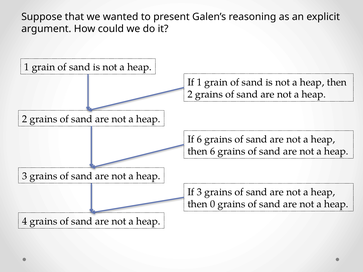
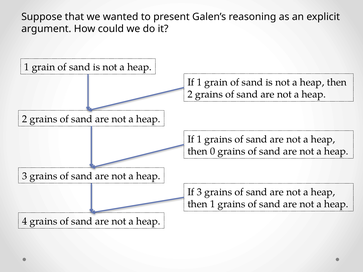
6 at (199, 139): 6 -> 1
then 6: 6 -> 0
then 0: 0 -> 1
